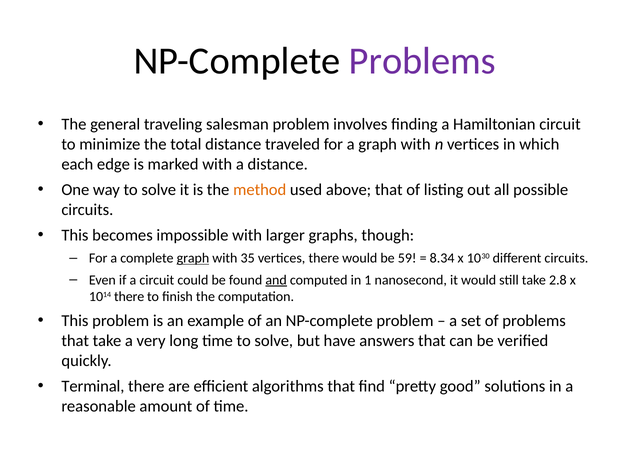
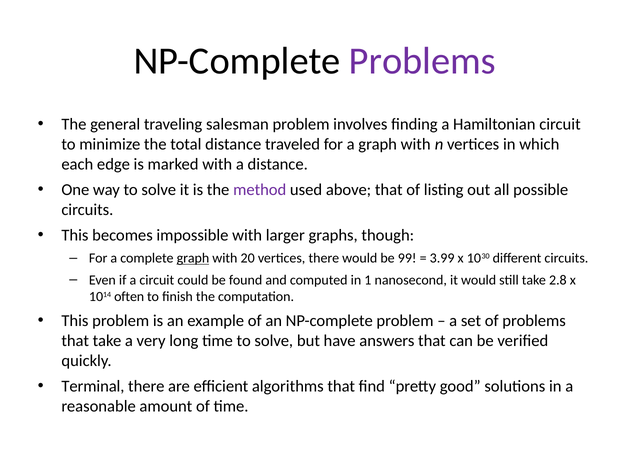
method colour: orange -> purple
35: 35 -> 20
59: 59 -> 99
8.34: 8.34 -> 3.99
and underline: present -> none
1014 there: there -> often
